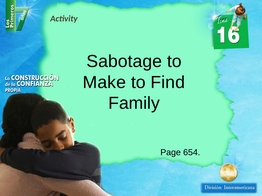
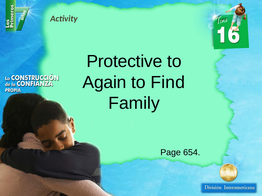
Sabotage: Sabotage -> Protective
Make: Make -> Again
